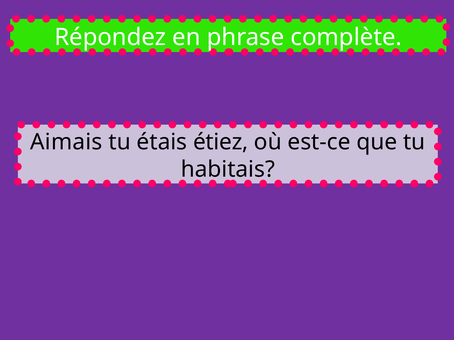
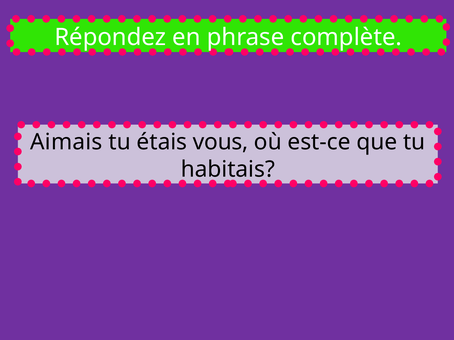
étiez: étiez -> vous
